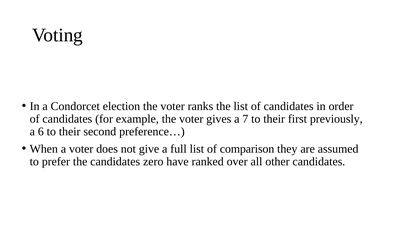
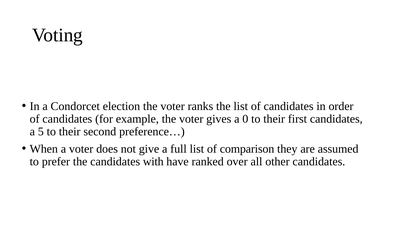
7: 7 -> 0
first previously: previously -> candidates
6: 6 -> 5
zero: zero -> with
